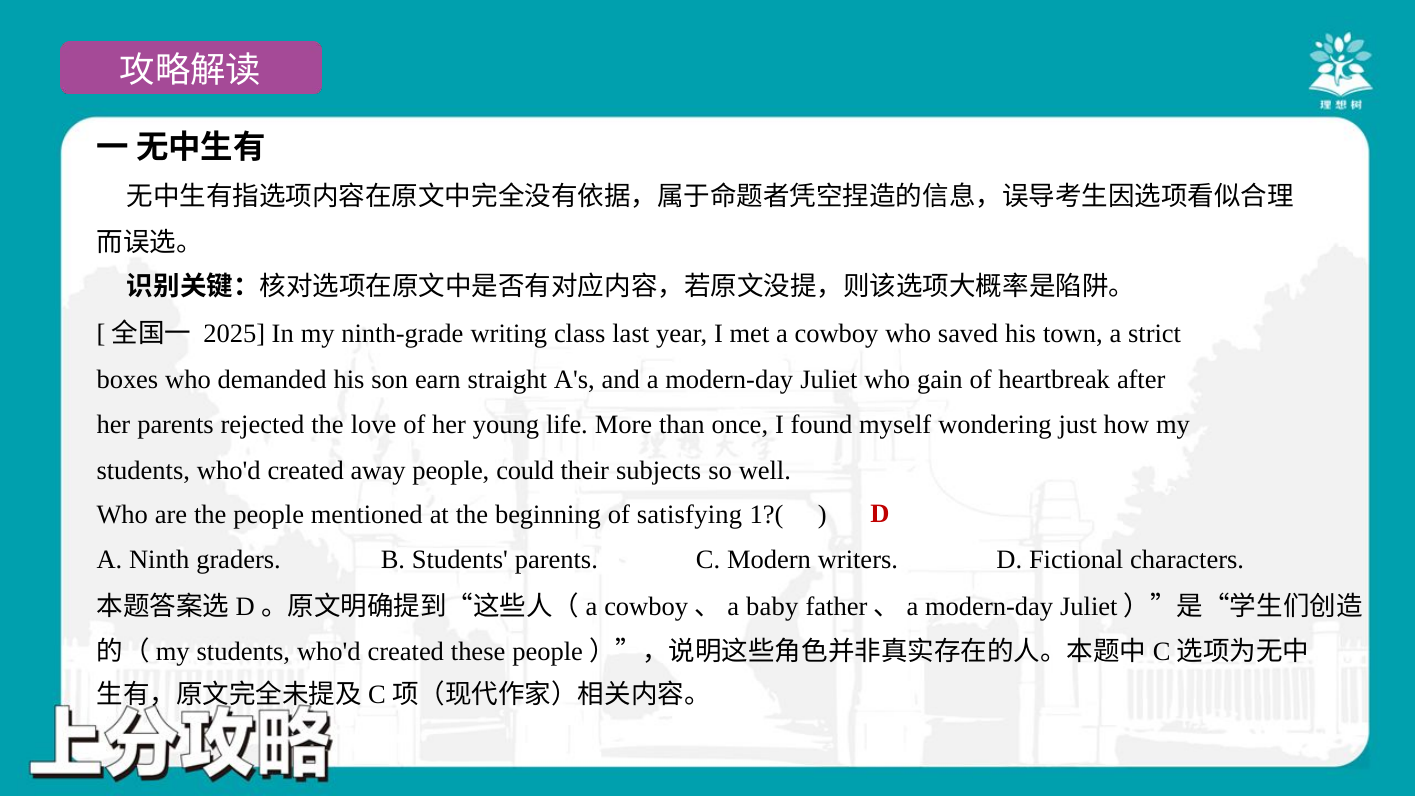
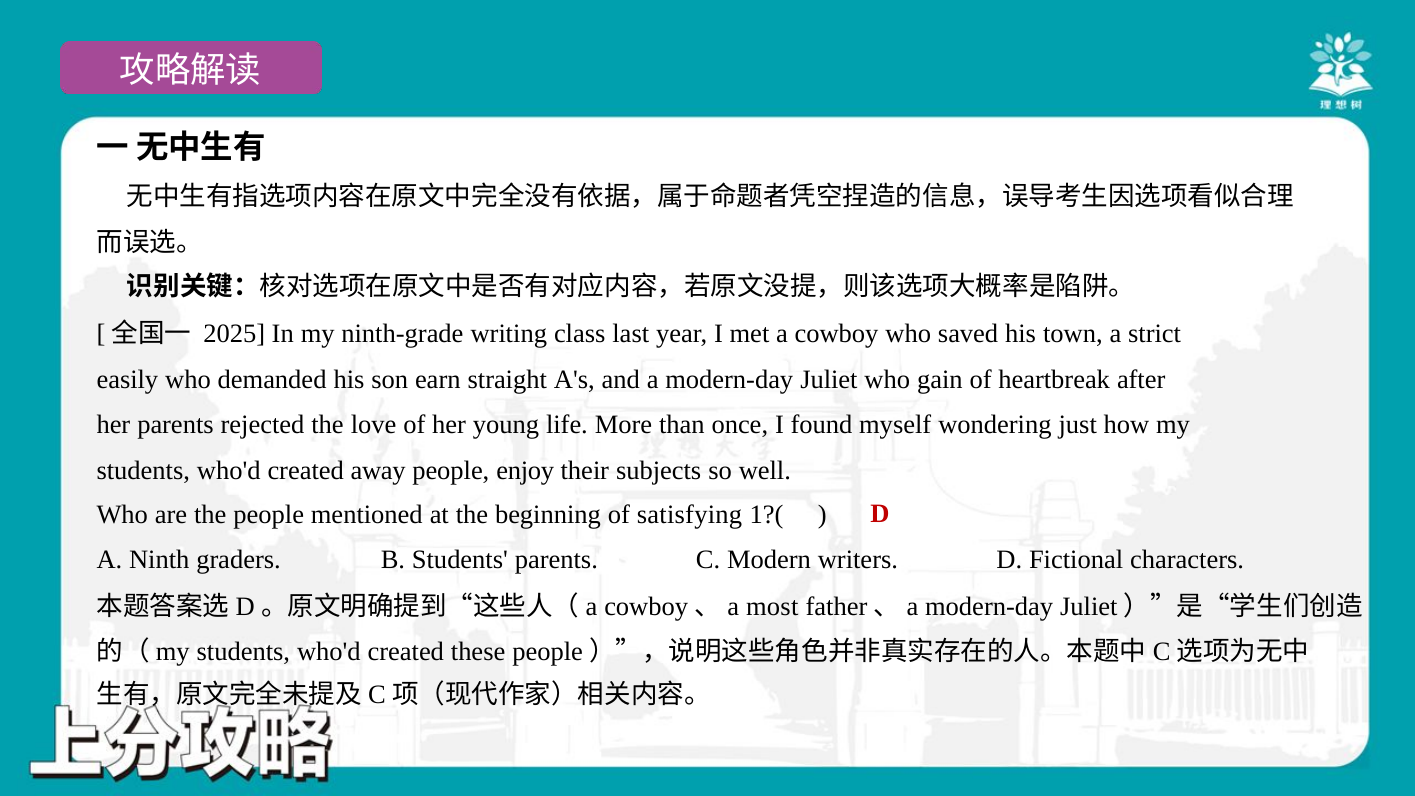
boxes: boxes -> easily
could: could -> enjoy
baby: baby -> most
